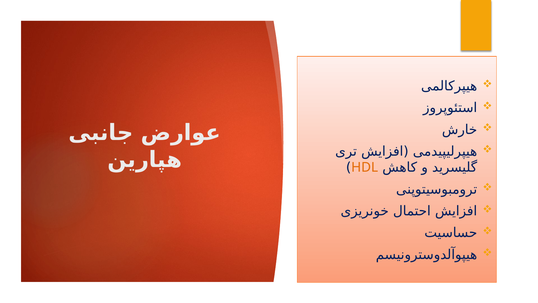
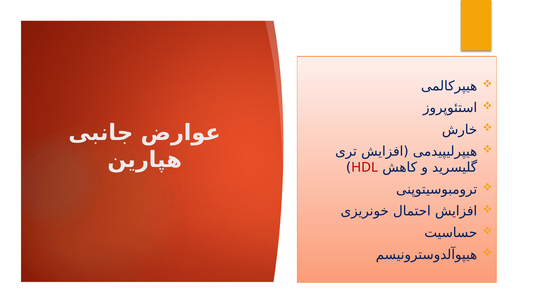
HDL colour: orange -> red
